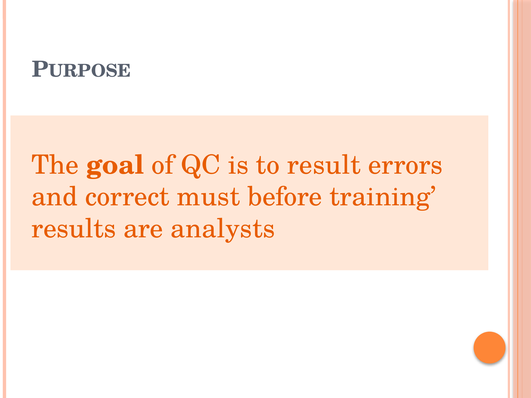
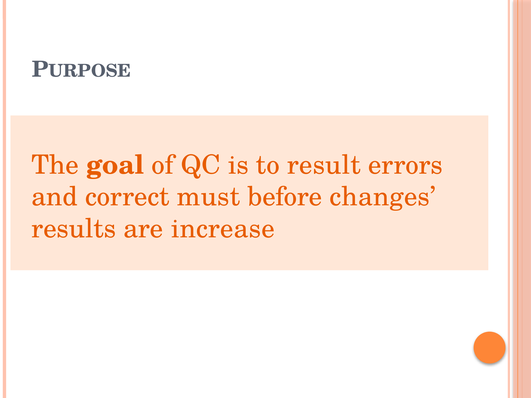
training: training -> changes
analysts: analysts -> increase
